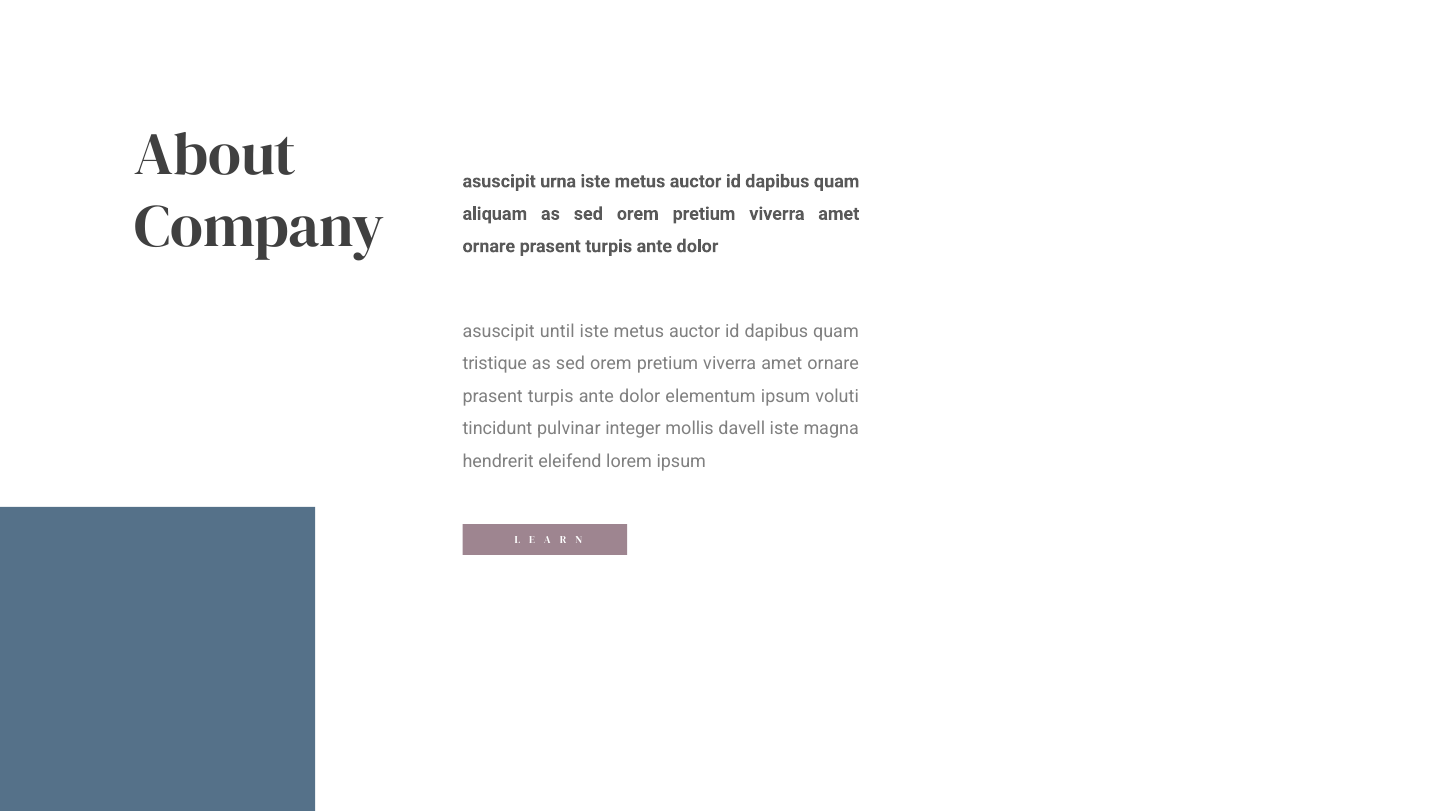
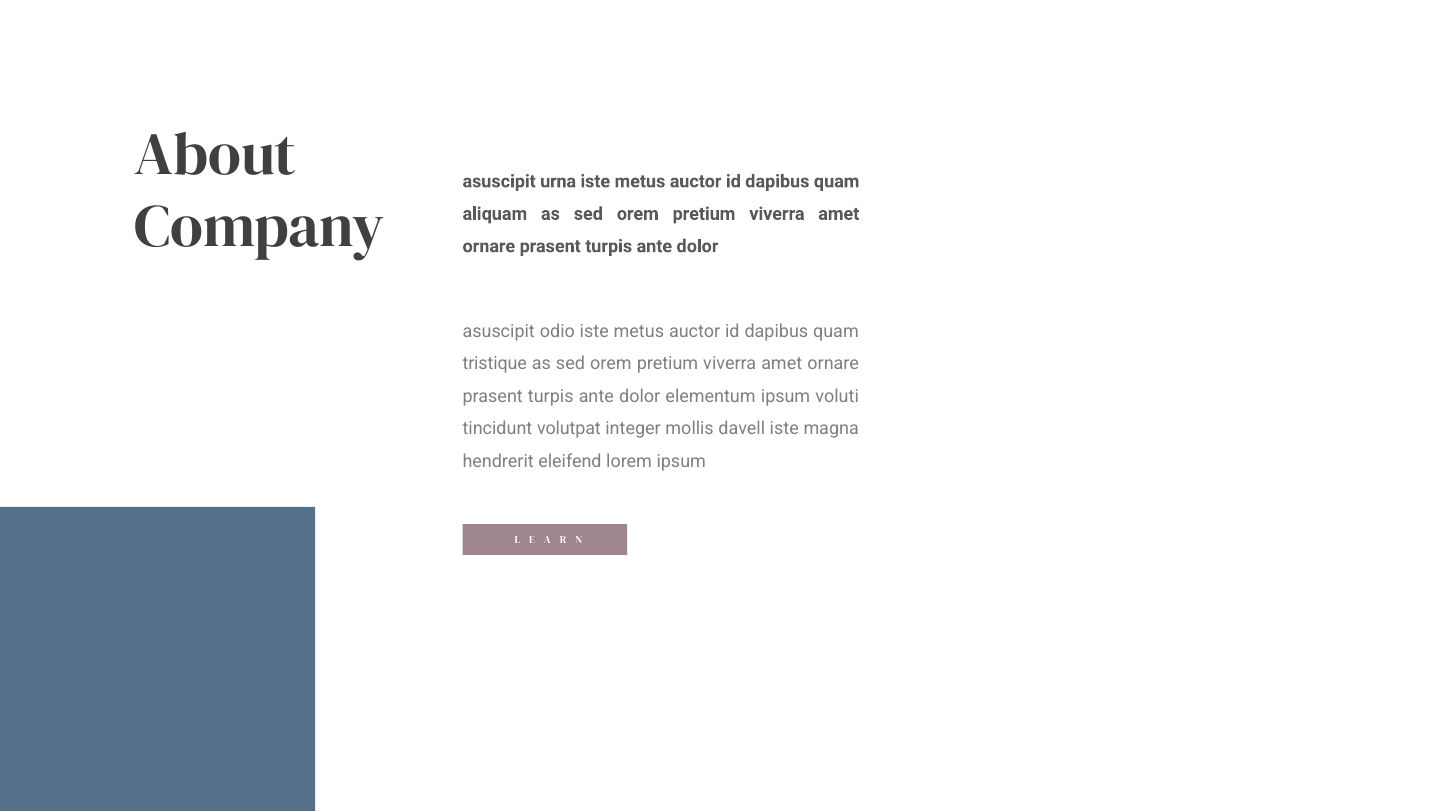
until: until -> odio
pulvinar: pulvinar -> volutpat
